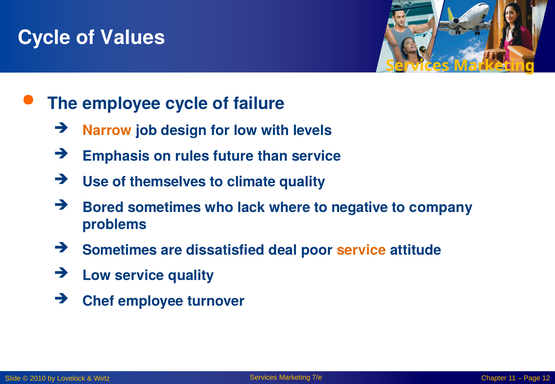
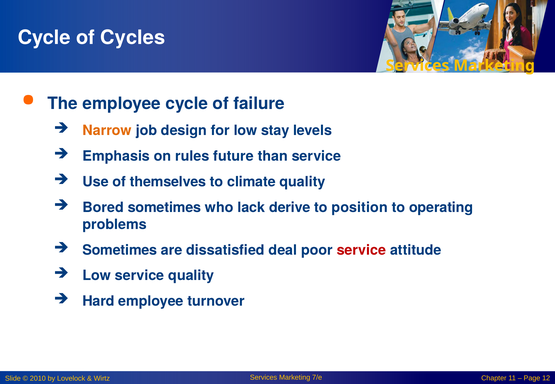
Values: Values -> Cycles
with: with -> stay
where: where -> derive
negative: negative -> position
company: company -> operating
service at (361, 250) colour: orange -> red
Chef: Chef -> Hard
